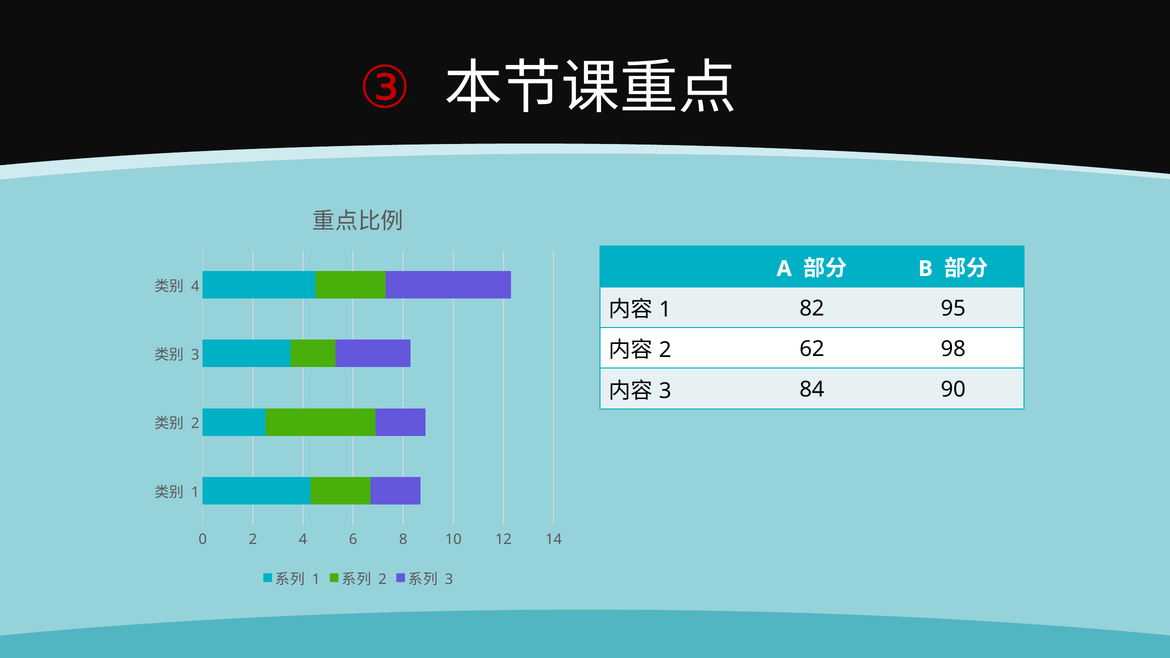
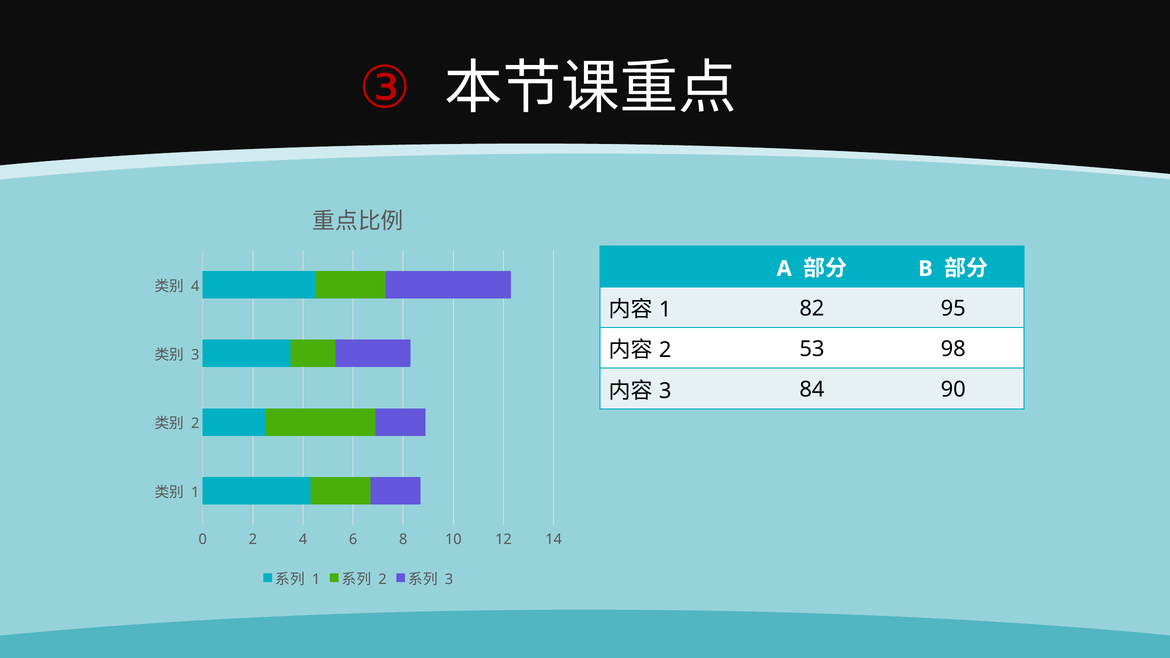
62: 62 -> 53
